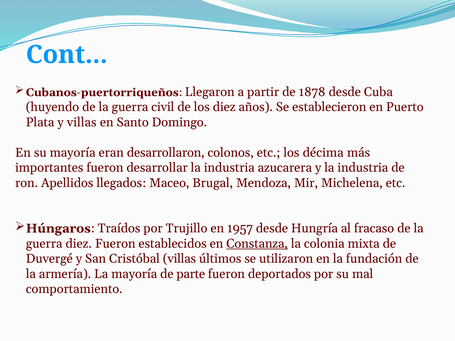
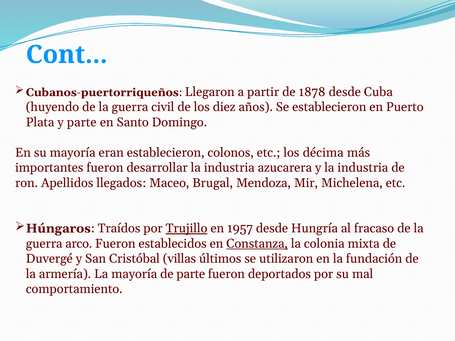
y villas: villas -> parte
eran desarrollaron: desarrollaron -> establecieron
Trujillo underline: none -> present
guerra diez: diez -> arco
